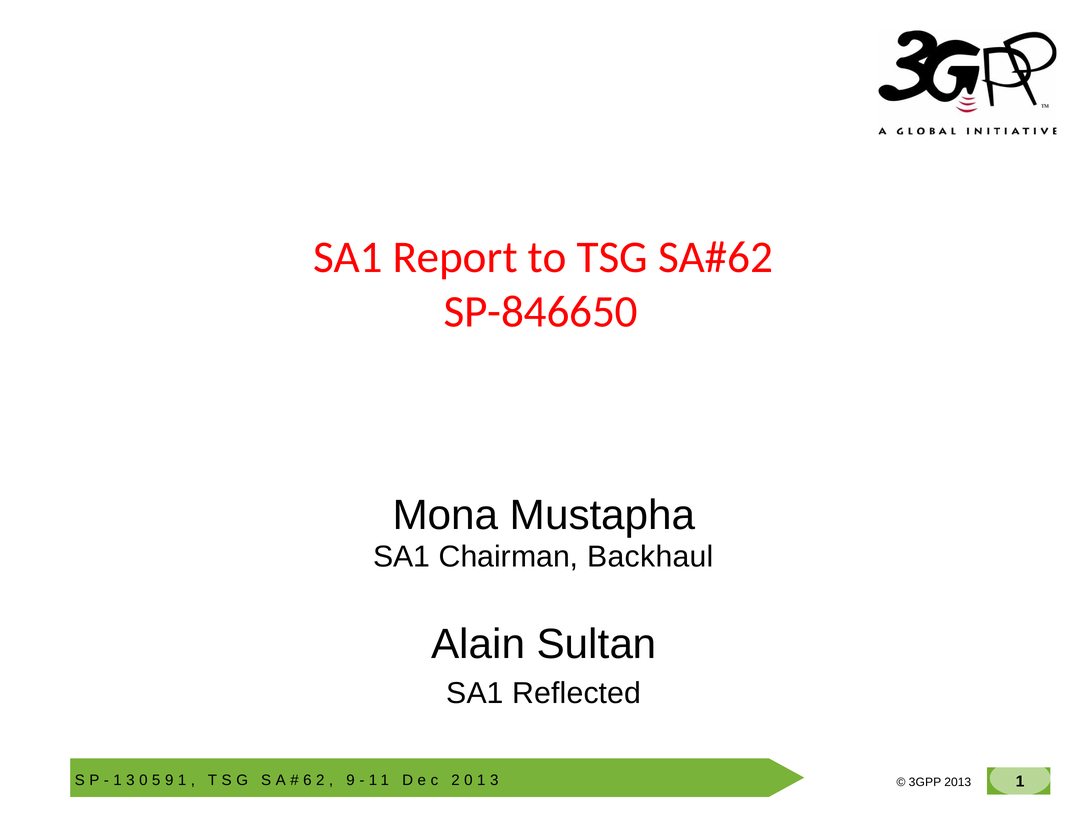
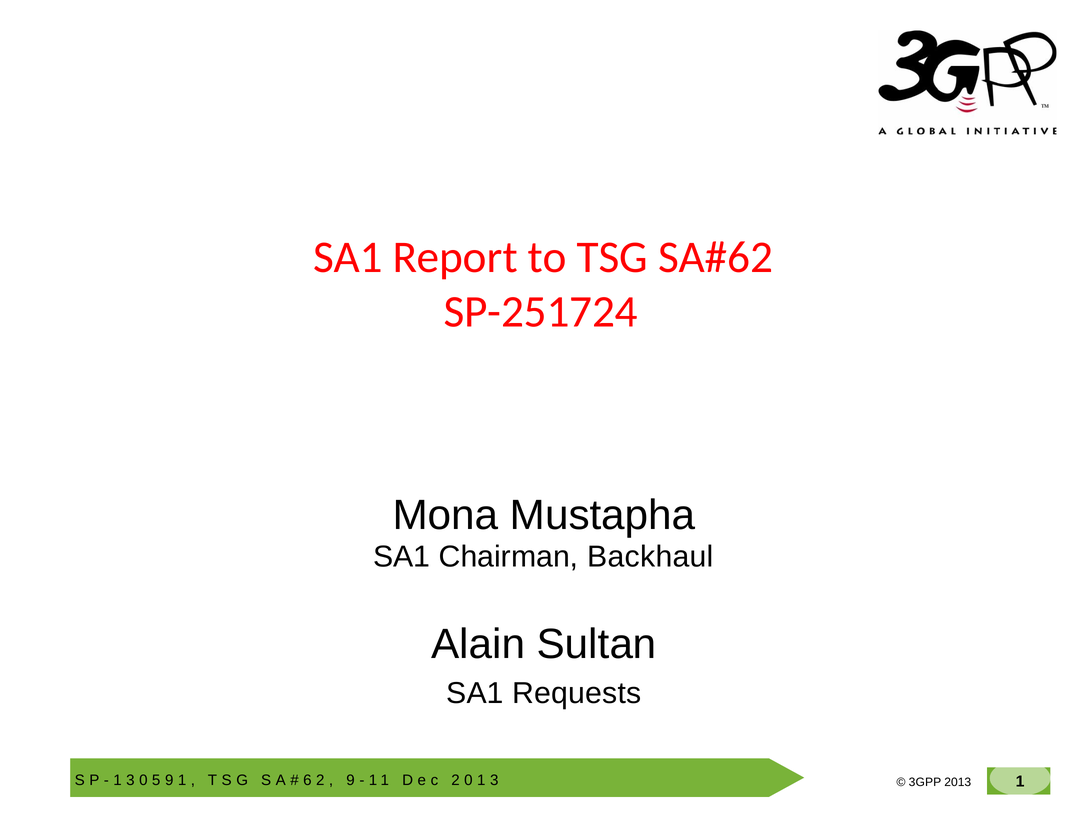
SP-846650: SP-846650 -> SP-251724
Reflected: Reflected -> Requests
